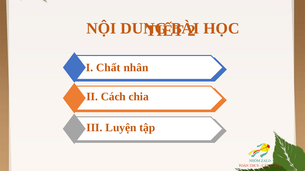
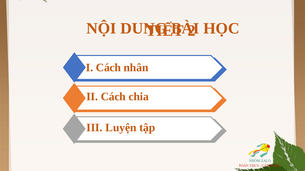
I Chất: Chất -> Cách
